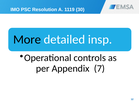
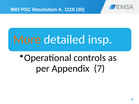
More at (27, 40) colour: black -> orange
